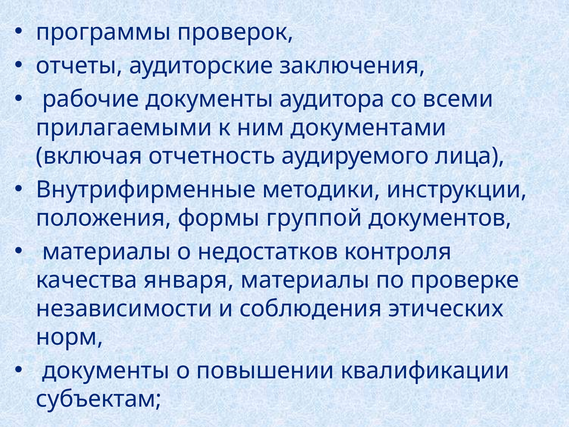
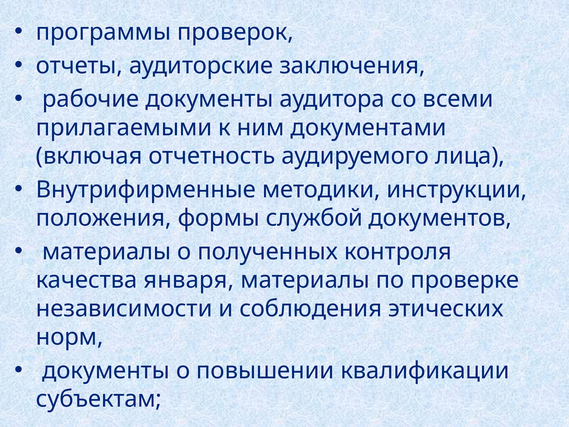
группой: группой -> службой
недостатков: недостатков -> полученных
